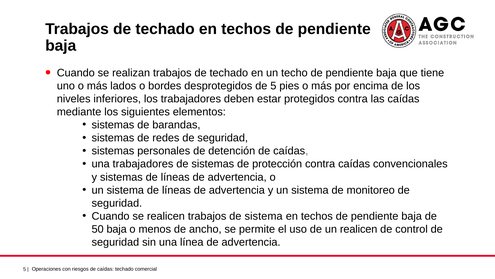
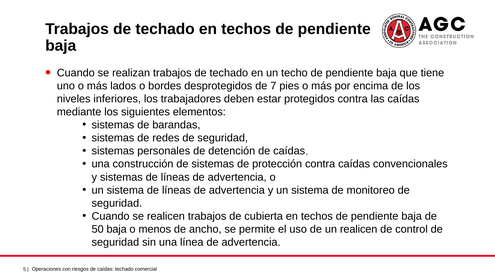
de 5: 5 -> 7
una trabajadores: trabajadores -> construcción
de sistema: sistema -> cubierta
